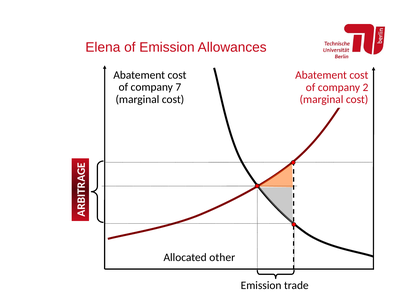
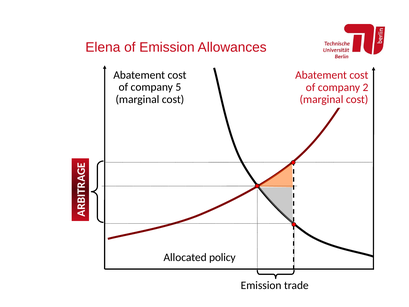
7: 7 -> 5
other: other -> policy
